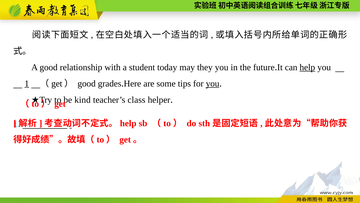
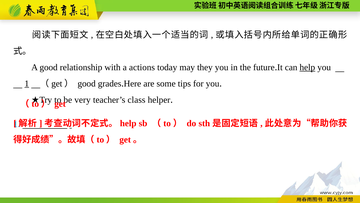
student: student -> actions
you at (213, 83) underline: present -> none
kind: kind -> very
